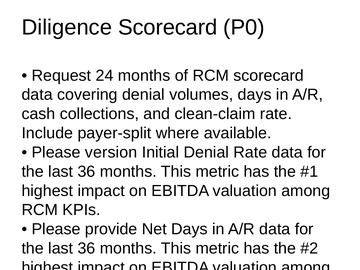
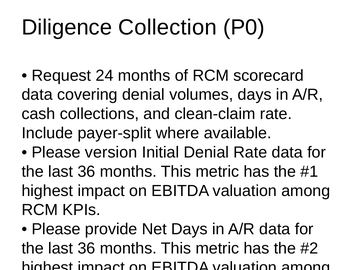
Diligence Scorecard: Scorecard -> Collection
